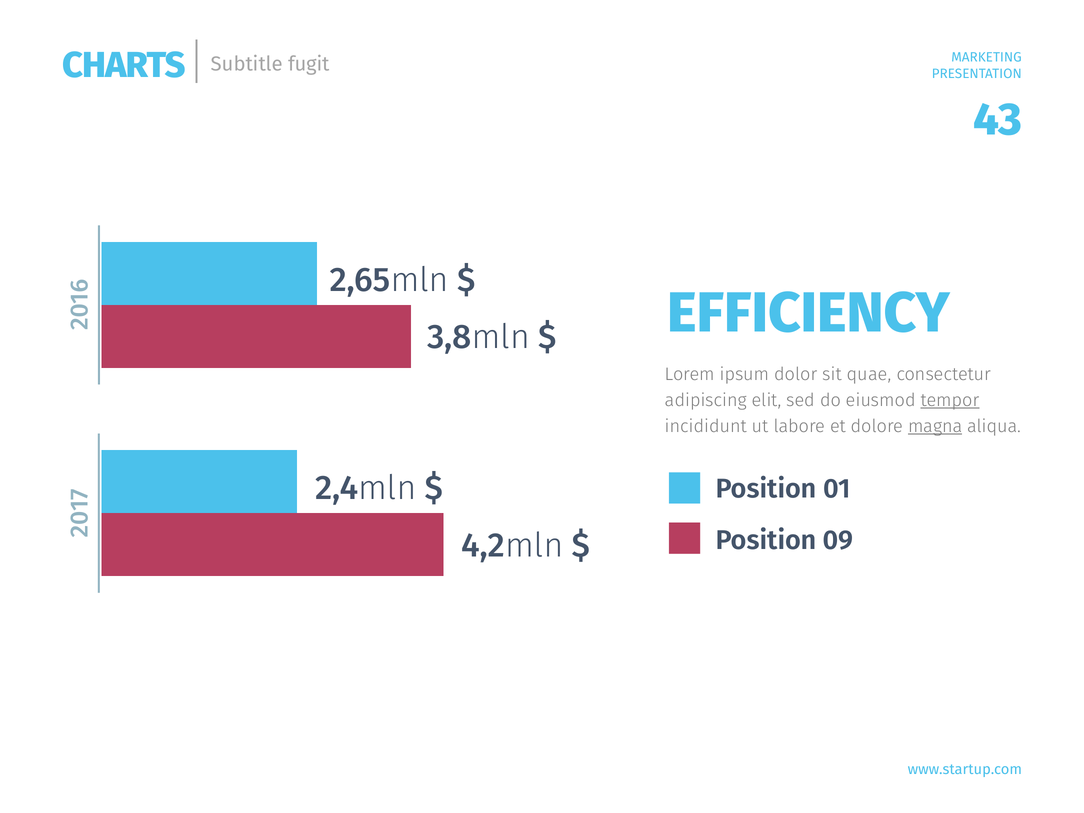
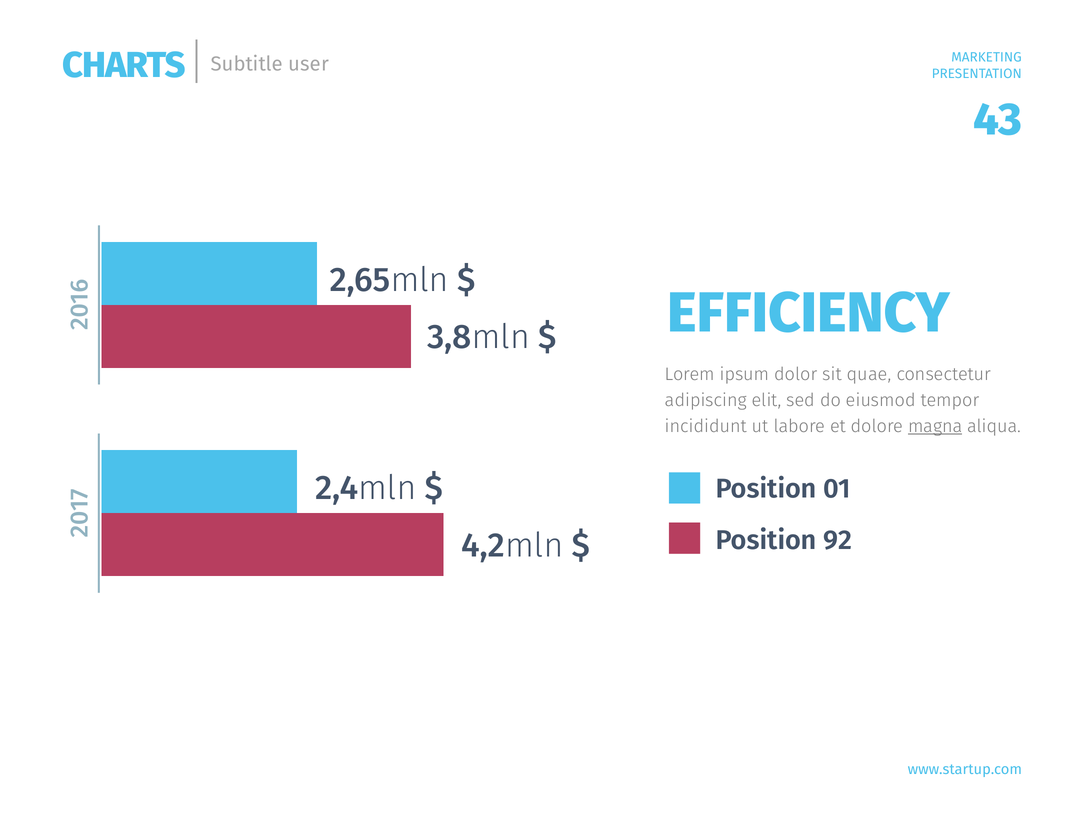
fugit: fugit -> user
tempor underline: present -> none
09: 09 -> 92
